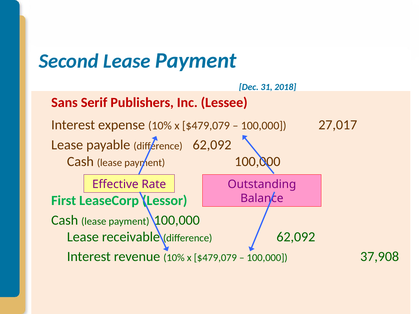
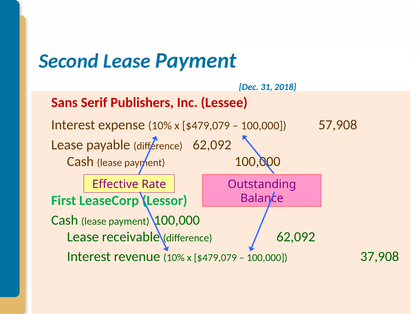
27,017: 27,017 -> 57,908
